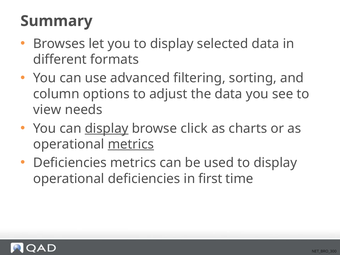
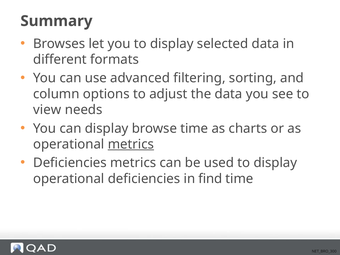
display at (107, 128) underline: present -> none
browse click: click -> time
first: first -> find
